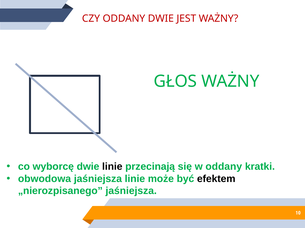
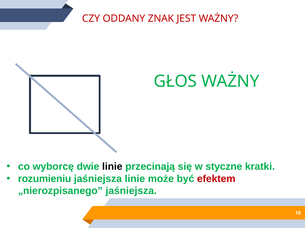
ODDANY DWIE: DWIE -> ZNAK
w oddany: oddany -> styczne
obwodowa: obwodowa -> rozumieniu
efektem colour: black -> red
